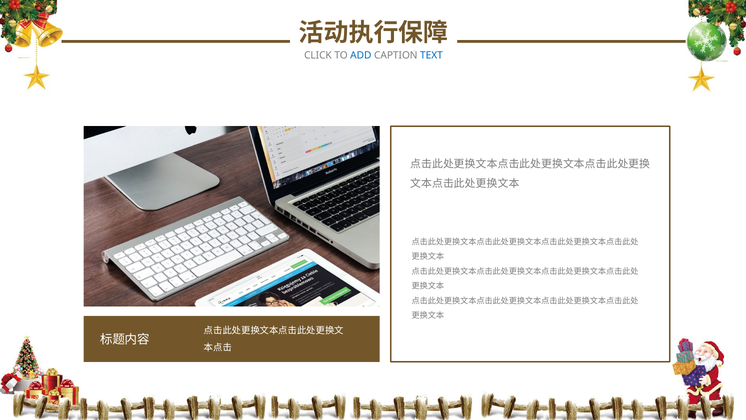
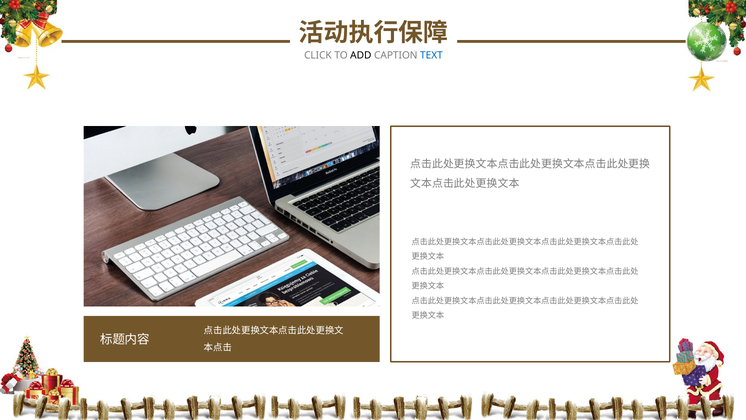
ADD colour: blue -> black
